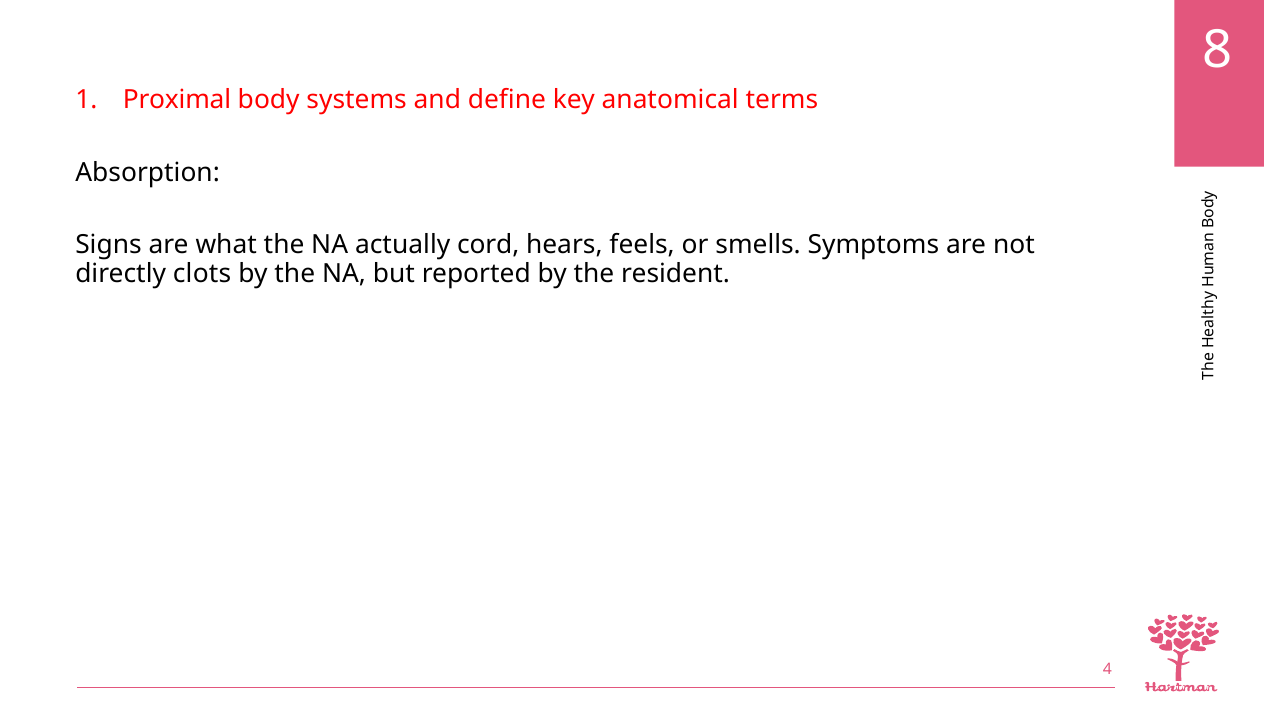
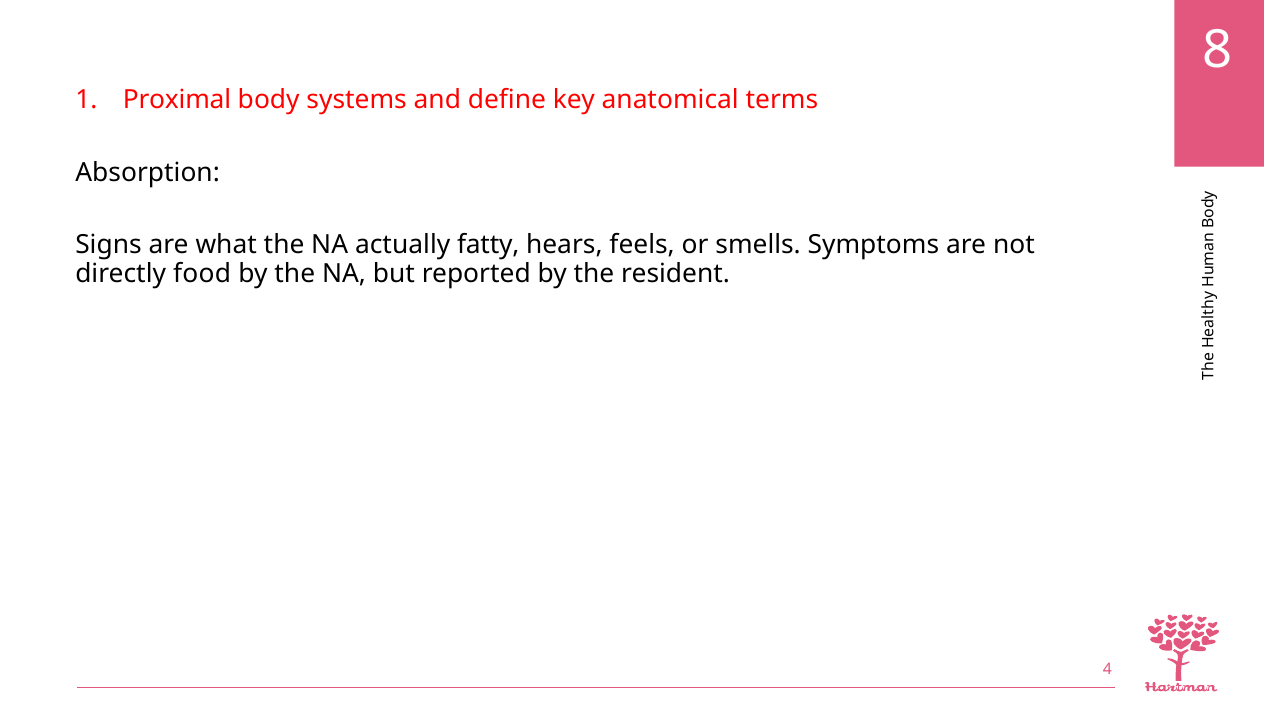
cord: cord -> fatty
clots: clots -> food
